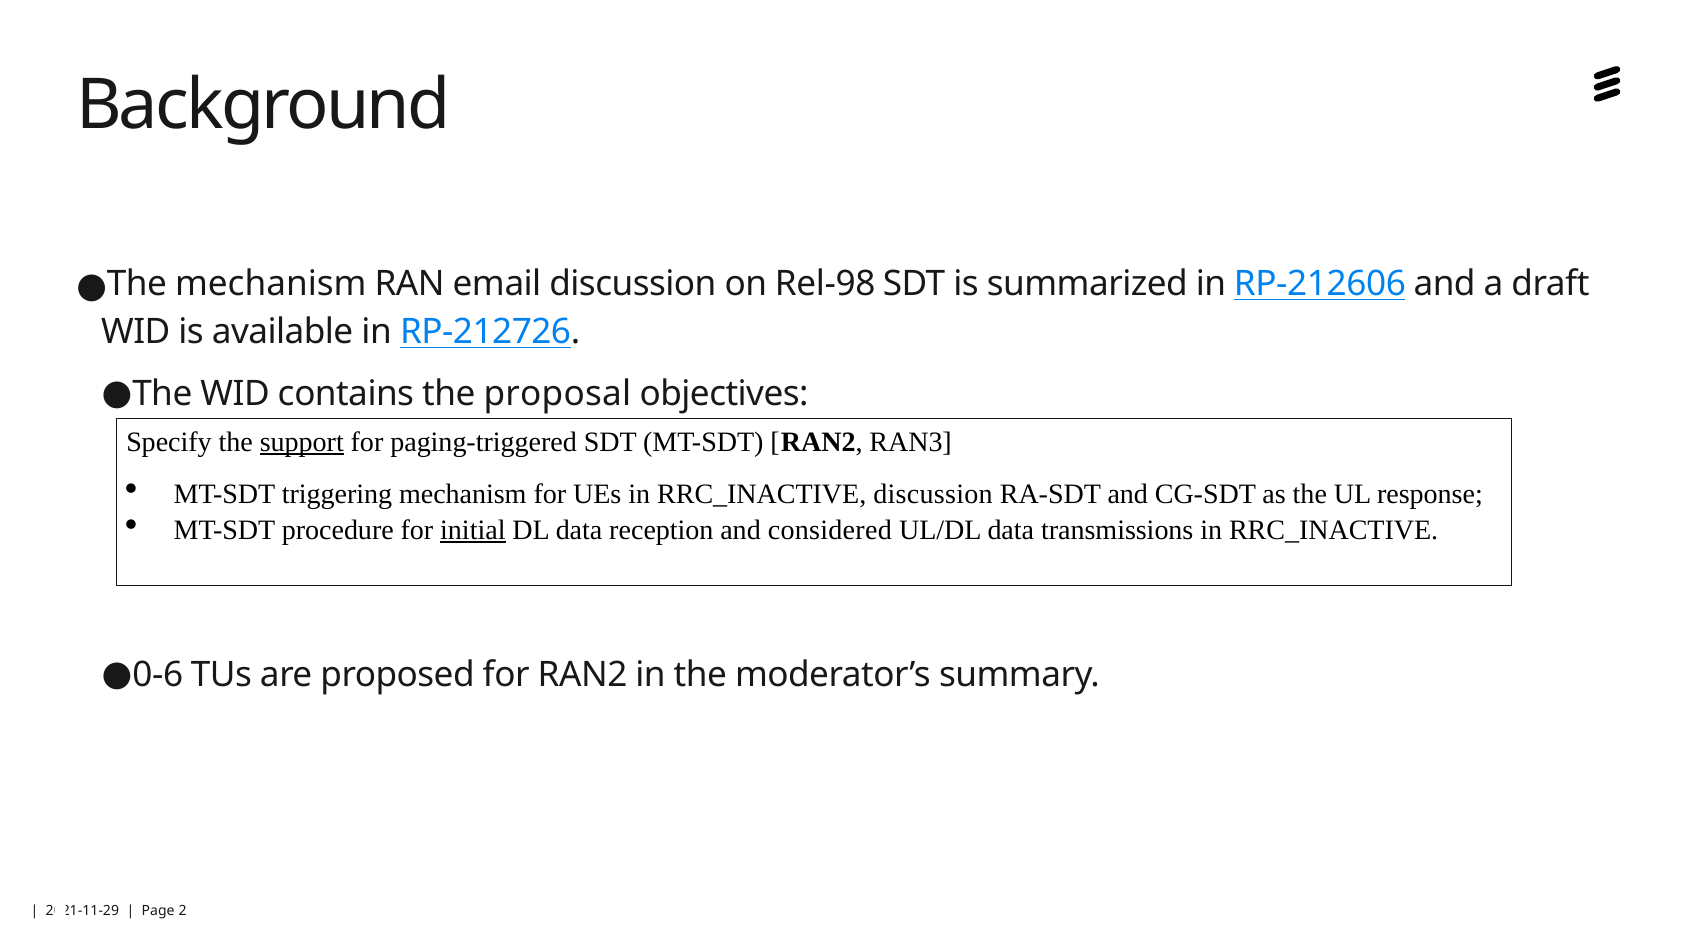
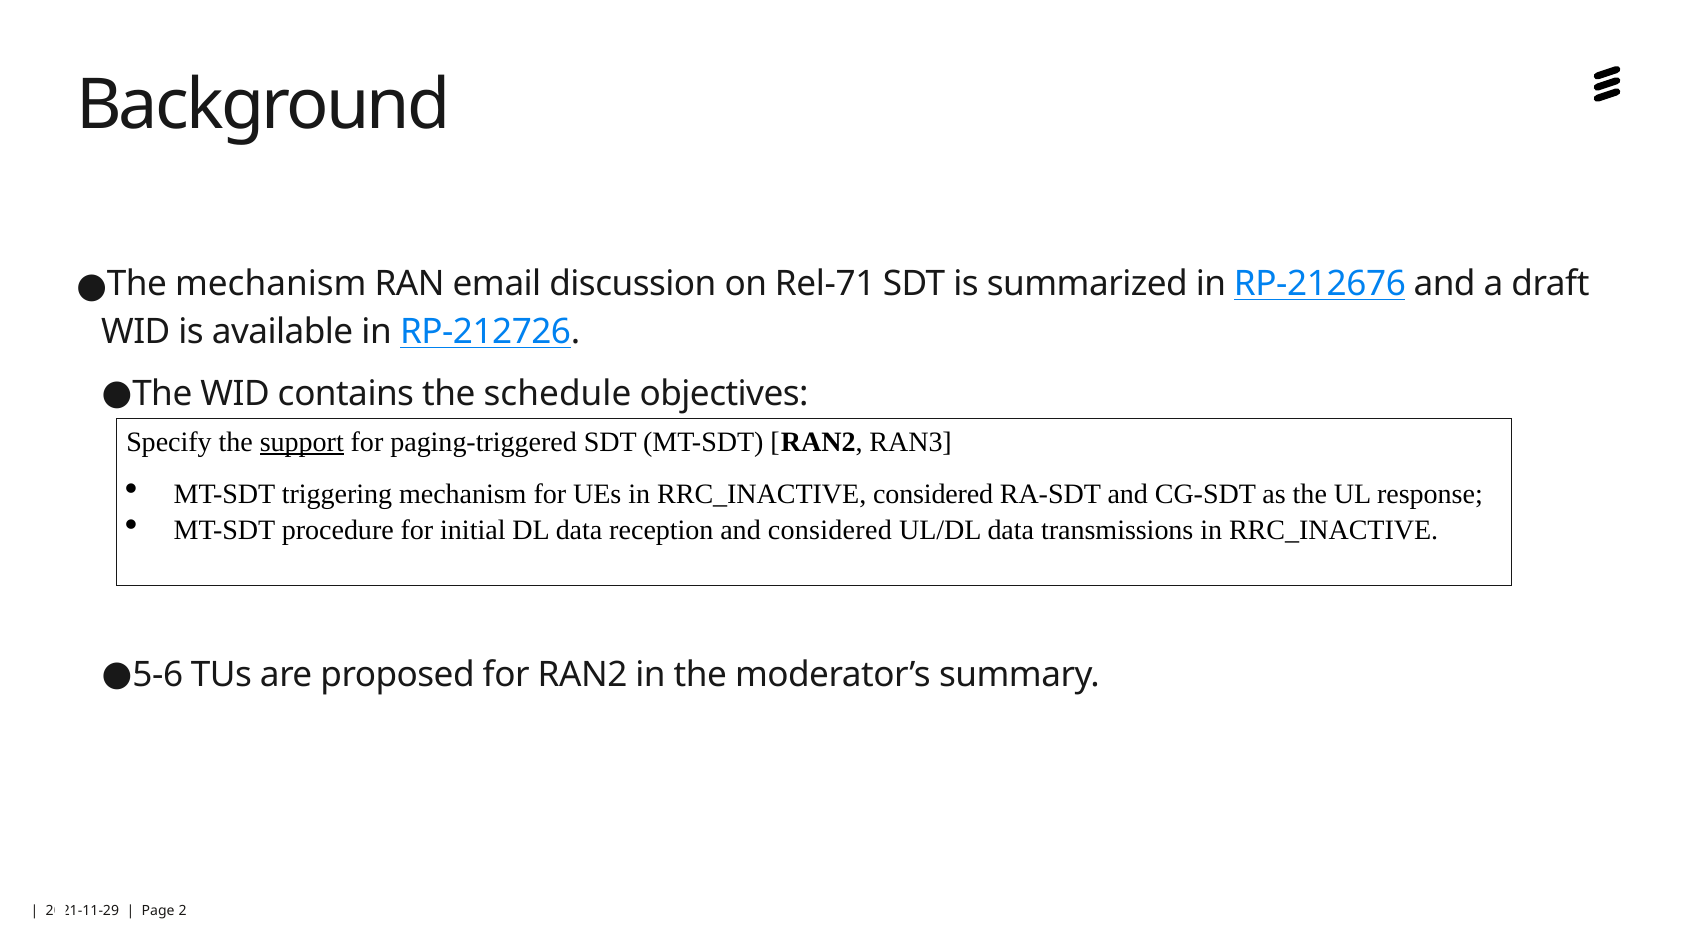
Rel-98: Rel-98 -> Rel-71
RP-212606: RP-212606 -> RP-212676
proposal: proposal -> schedule
RRC_INACTIVE discussion: discussion -> considered
initial underline: present -> none
0-6: 0-6 -> 5-6
